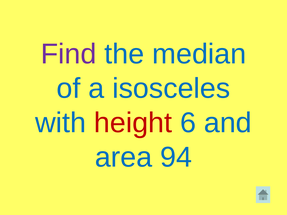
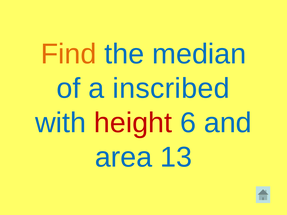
Find colour: purple -> orange
isosceles: isosceles -> inscribed
94: 94 -> 13
